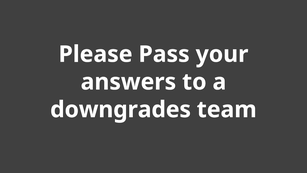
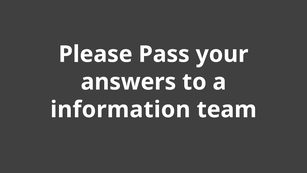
downgrades: downgrades -> information
